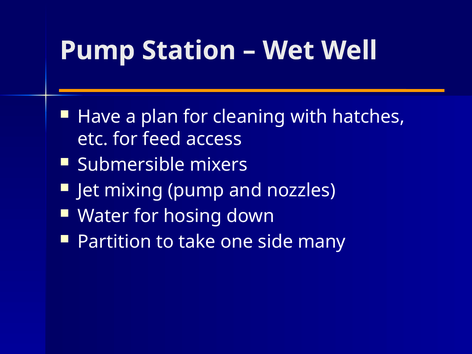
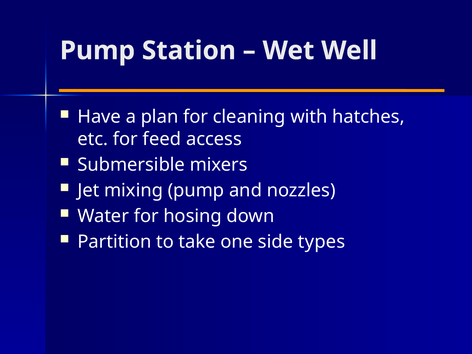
many: many -> types
